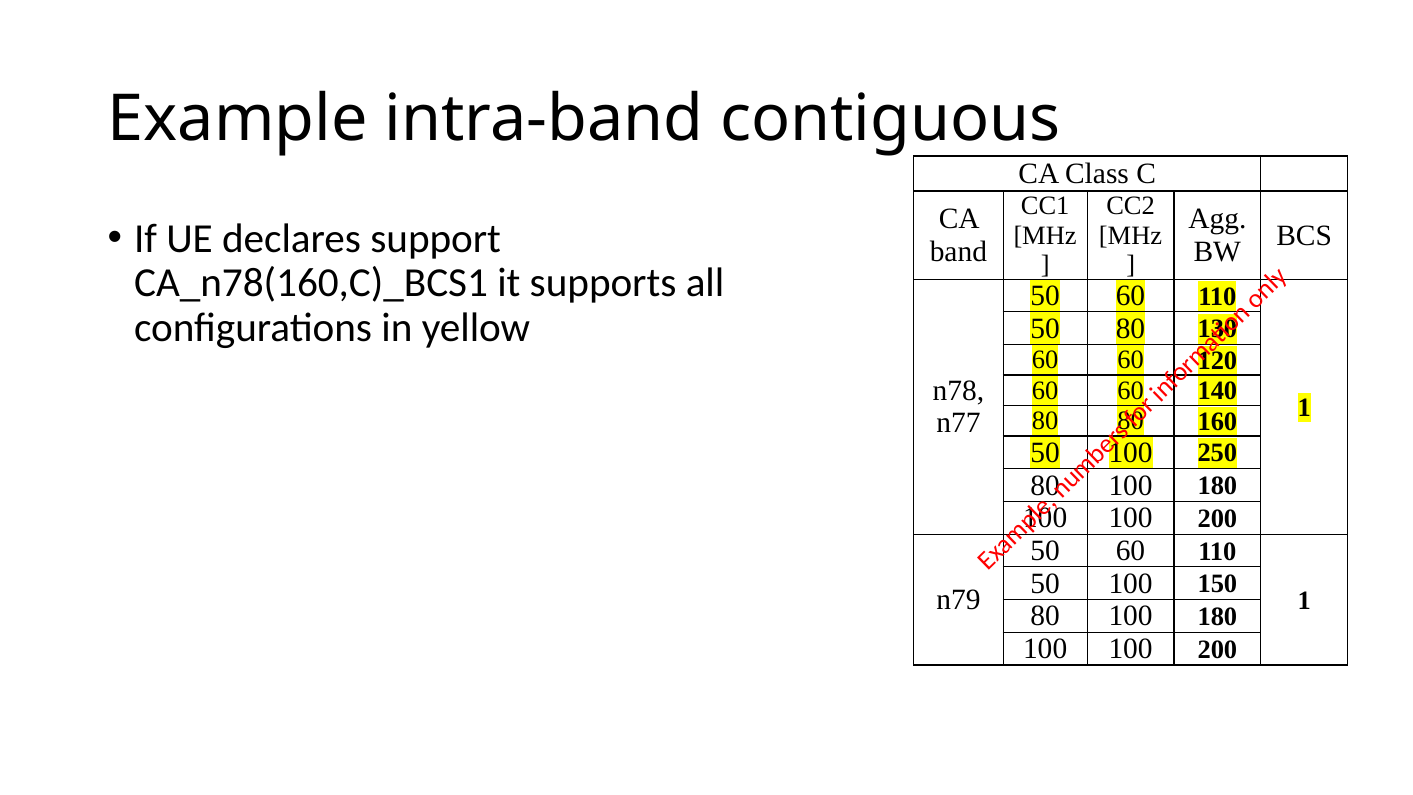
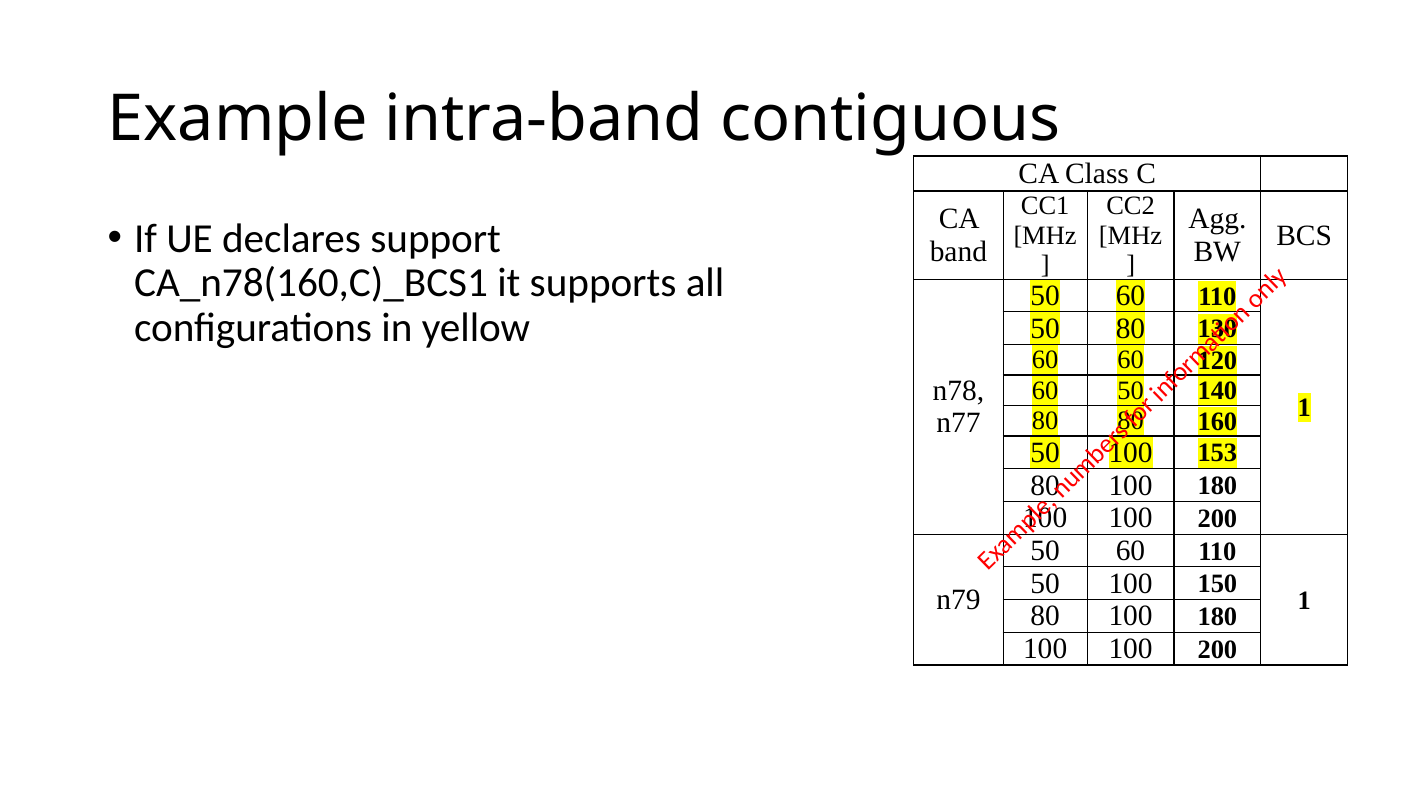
60 at (1131, 390): 60 -> 50
250: 250 -> 153
